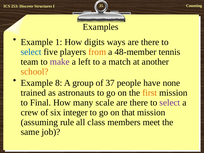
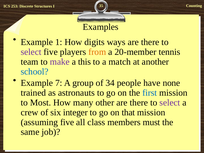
select at (31, 52) colour: blue -> purple
48-member: 48-member -> 20-member
left: left -> this
school colour: orange -> blue
8: 8 -> 7
37: 37 -> 34
first colour: orange -> blue
Final: Final -> Most
scale: scale -> other
assuming rule: rule -> five
meet: meet -> must
